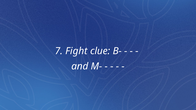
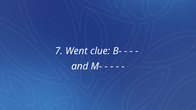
Fight: Fight -> Went
